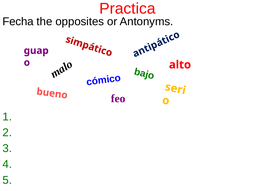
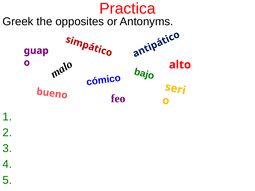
Fecha: Fecha -> Greek
